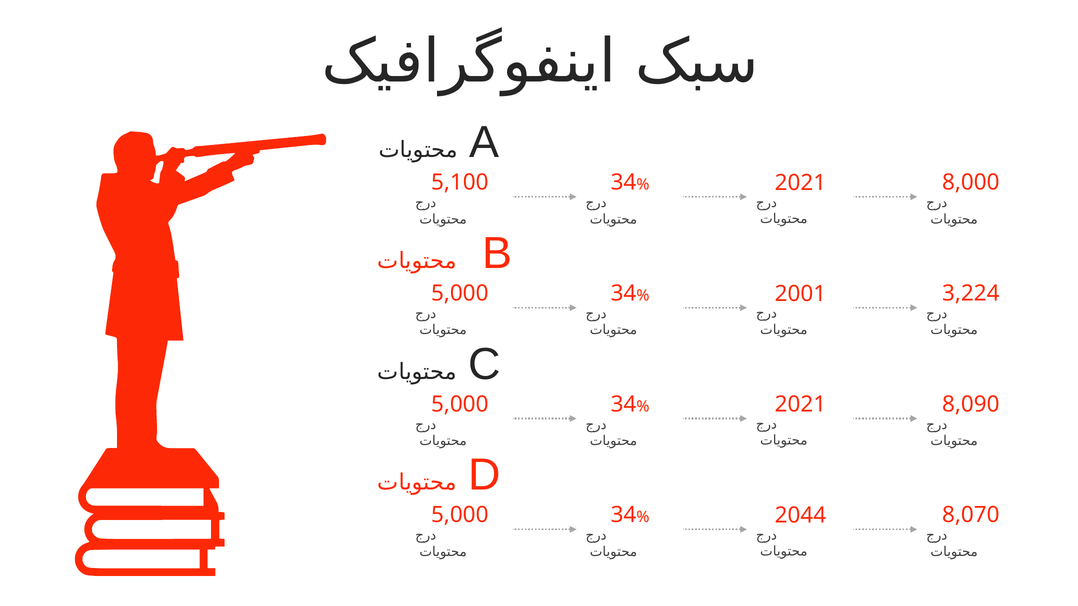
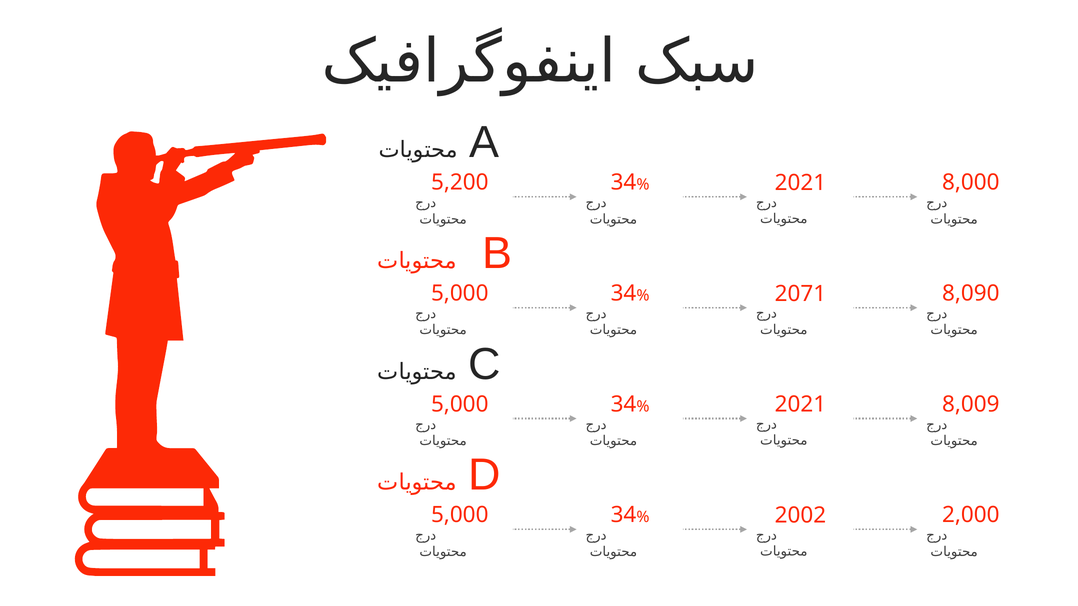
5,100: 5,100 -> 5,200
3,224: 3,224 -> 8,090
2001: 2001 -> 2071
8,090: 8,090 -> 8,009
8,070: 8,070 -> 2,000
2044: 2044 -> 2002
